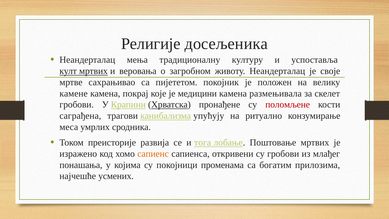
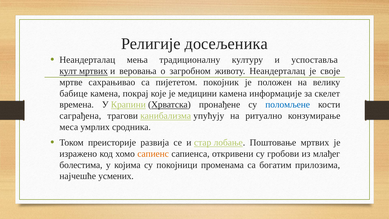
камене: камене -> бабице
размењивала: размењивала -> информације
гробови at (77, 105): гробови -> времена
поломљене colour: red -> blue
тога: тога -> стар
понашања: понашања -> болестима
